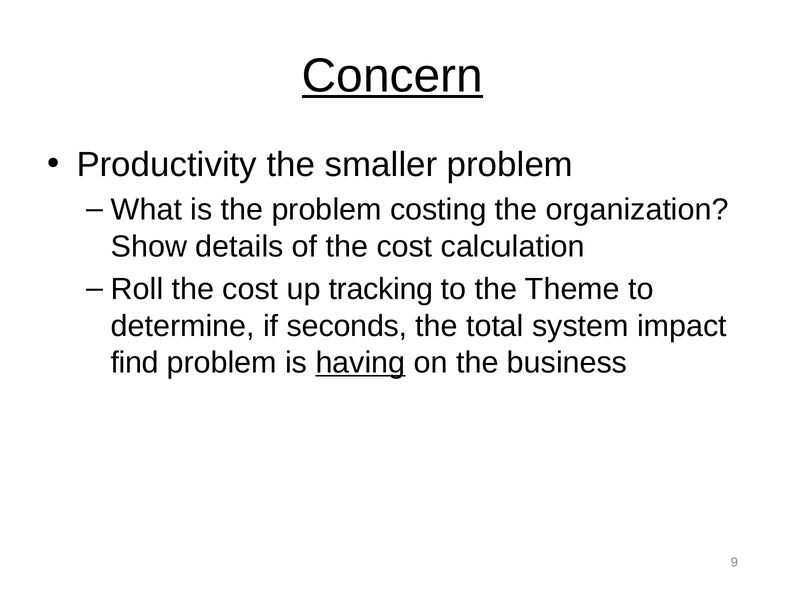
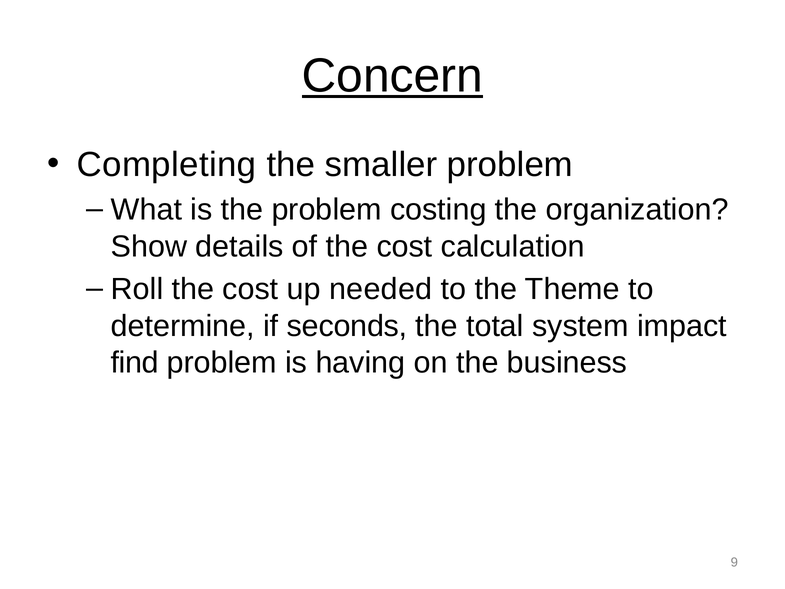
Productivity: Productivity -> Completing
tracking: tracking -> needed
having underline: present -> none
